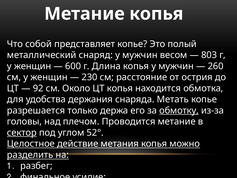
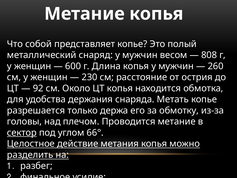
803: 803 -> 808
обмотку underline: present -> none
52°: 52° -> 66°
